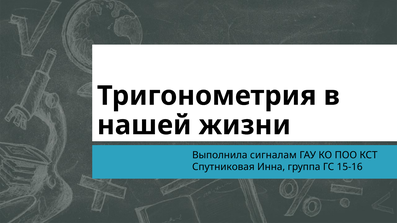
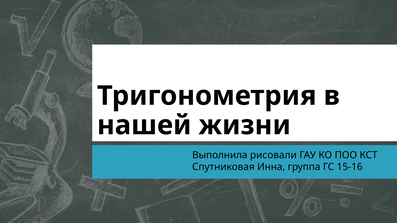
сигналам: сигналам -> рисовали
